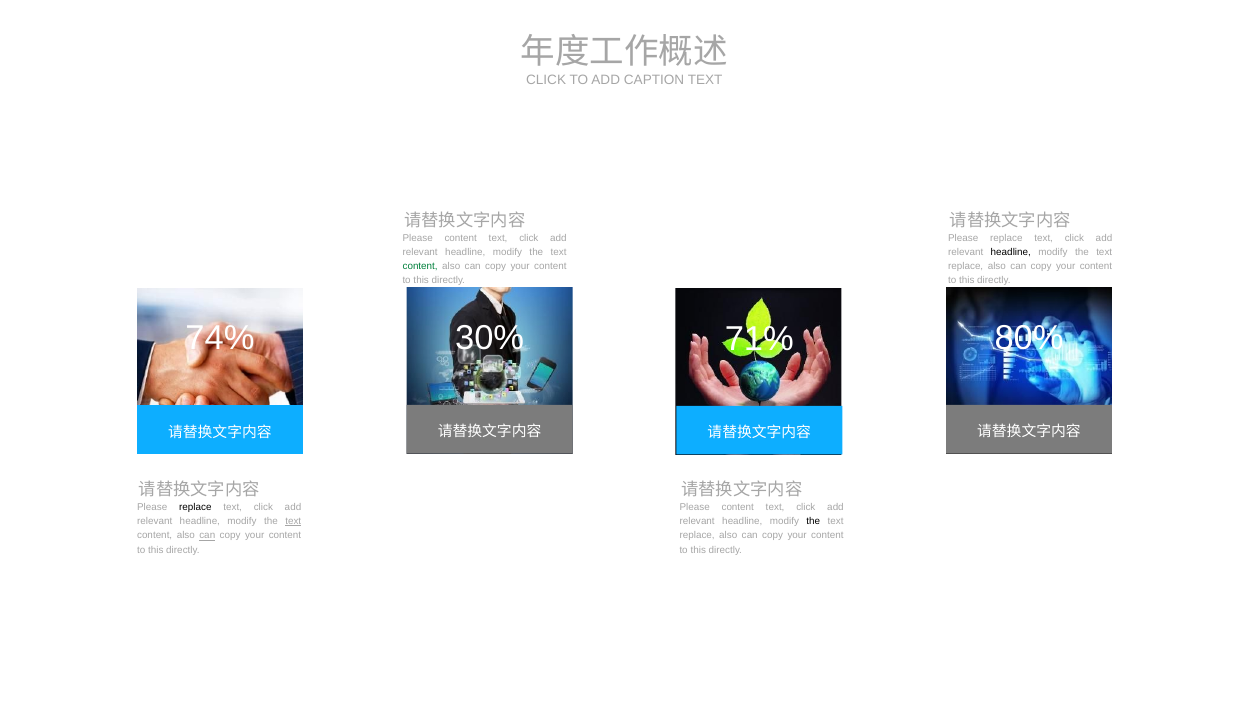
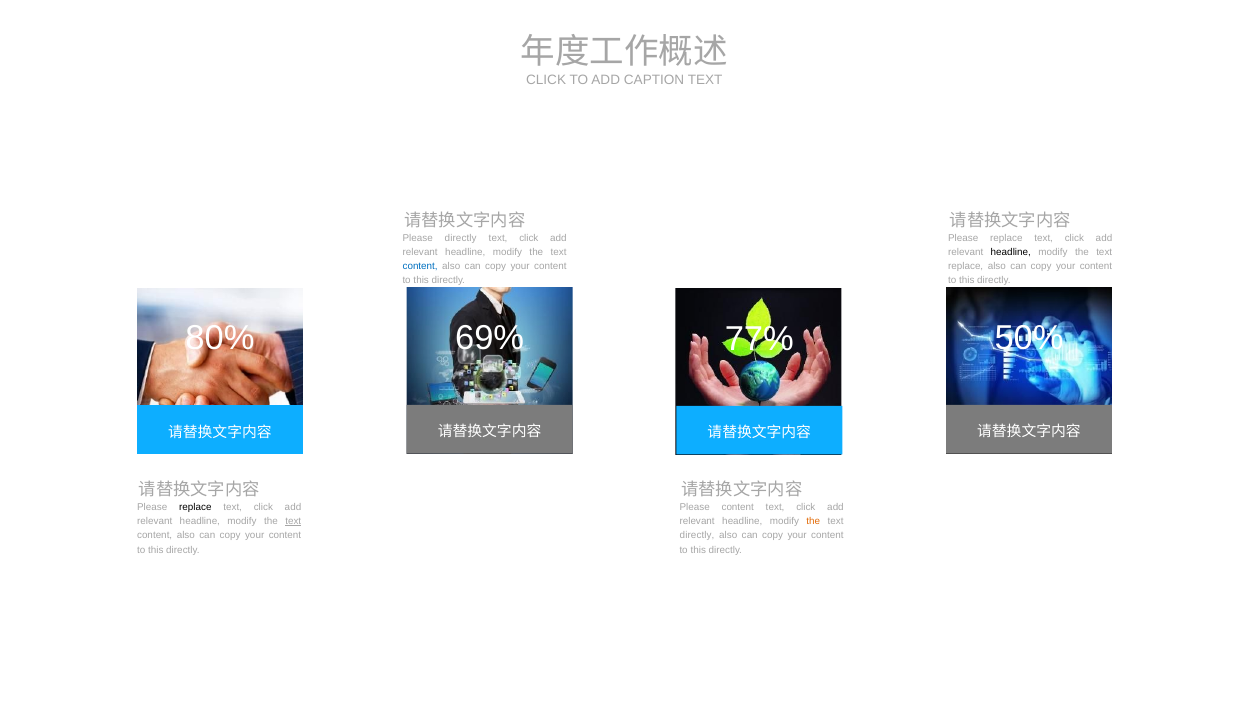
content at (461, 238): content -> directly
content at (420, 267) colour: green -> blue
30%: 30% -> 69%
80%: 80% -> 50%
74%: 74% -> 80%
71%: 71% -> 77%
the at (813, 522) colour: black -> orange
can at (207, 536) underline: present -> none
replace at (697, 536): replace -> directly
